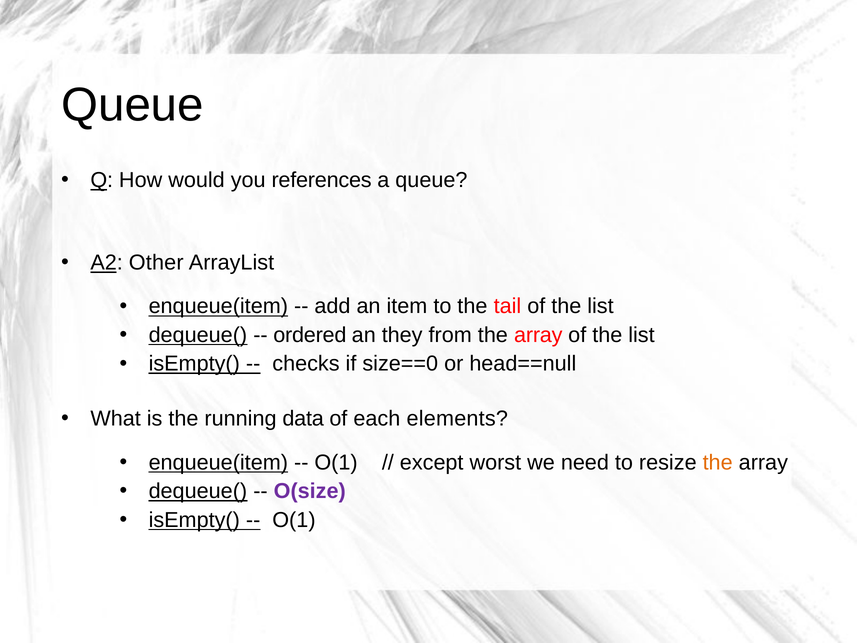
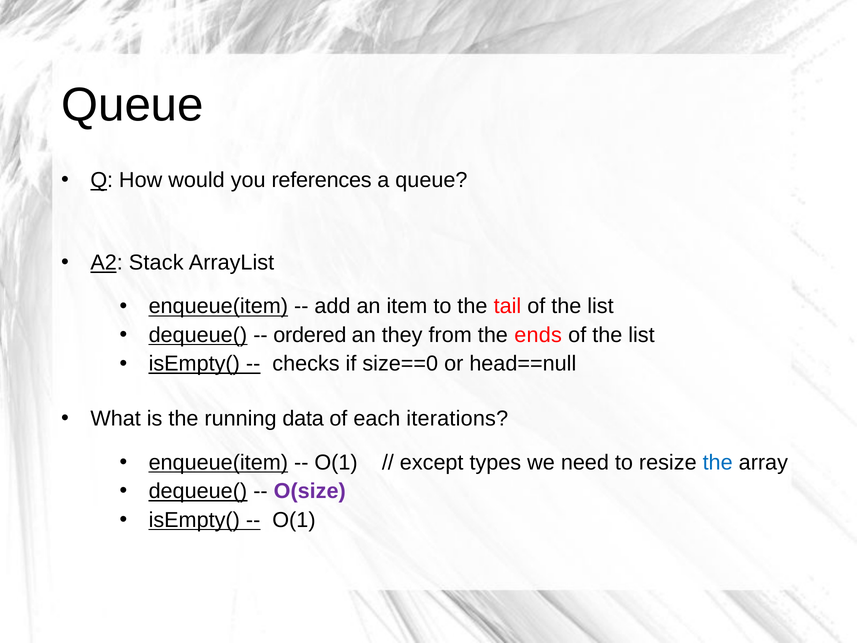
Other: Other -> Stack
from the array: array -> ends
elements: elements -> iterations
worst: worst -> types
the at (718, 462) colour: orange -> blue
